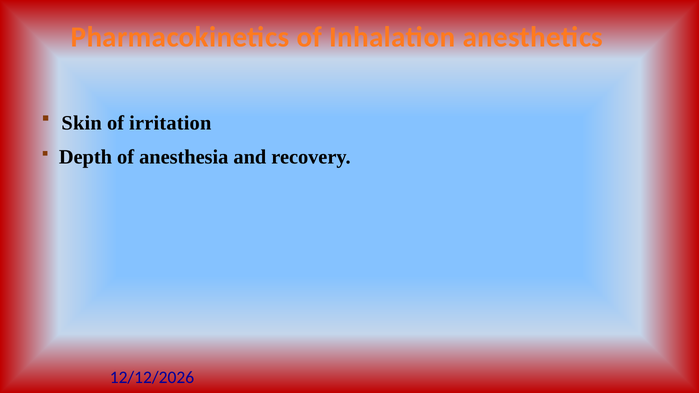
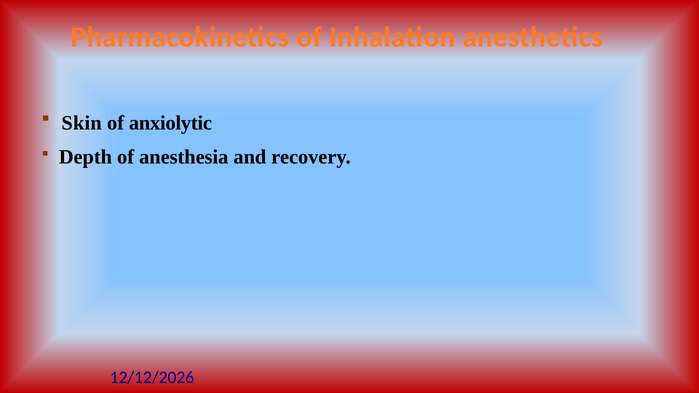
irritation: irritation -> anxiolytic
